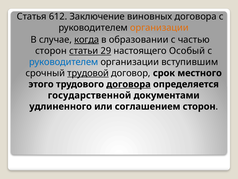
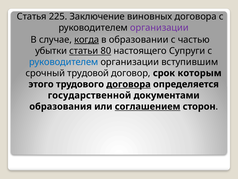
612: 612 -> 225
организации at (159, 28) colour: orange -> purple
сторон at (51, 51): сторон -> убытки
29: 29 -> 80
Особый: Особый -> Супруги
трудовой underline: present -> none
местного: местного -> которым
удлиненного: удлиненного -> образования
соглашением underline: none -> present
